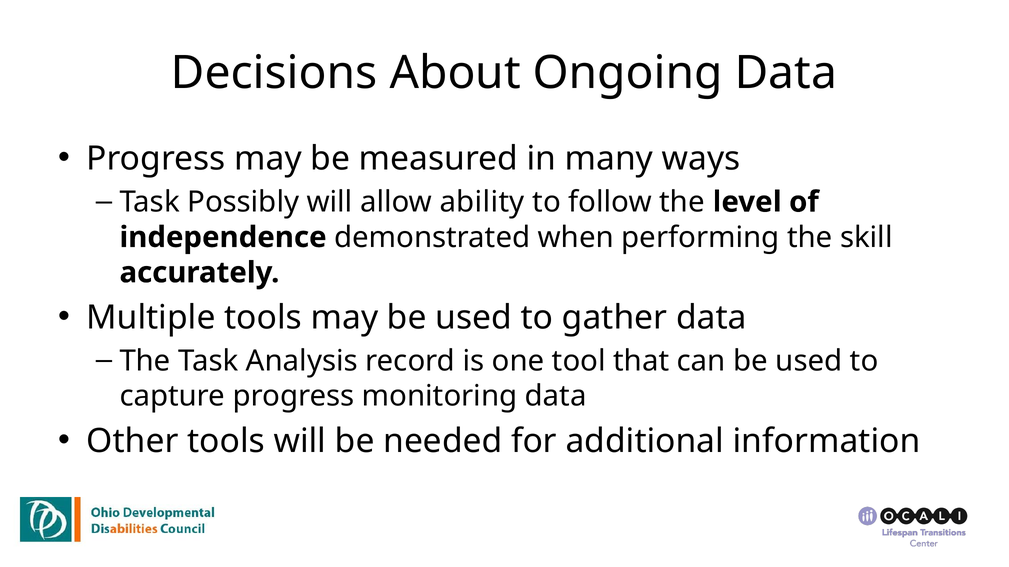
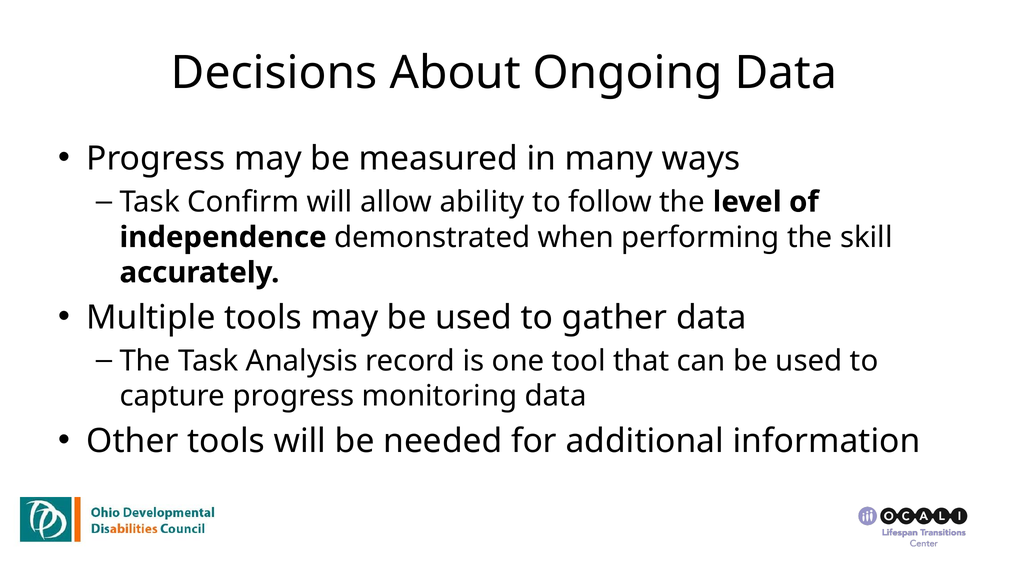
Possibly: Possibly -> Confirm
